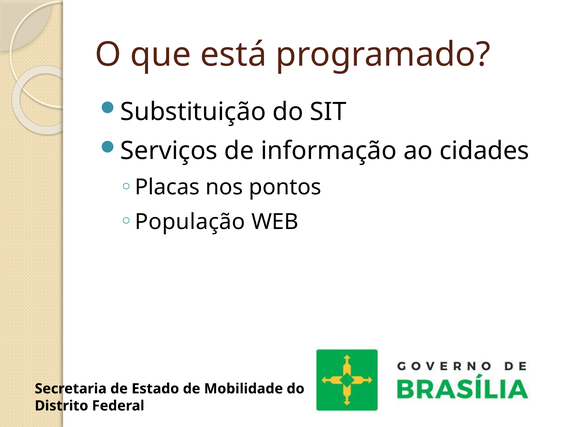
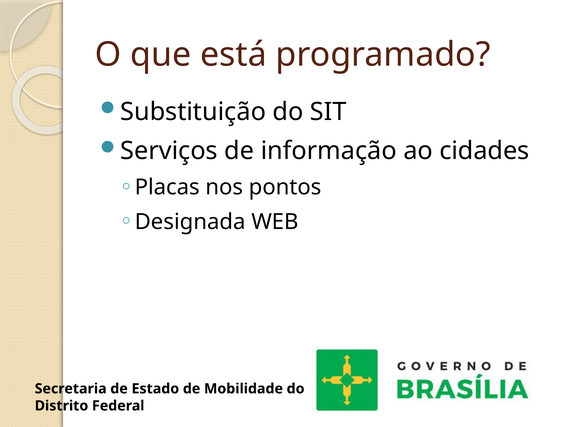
População: População -> Designada
